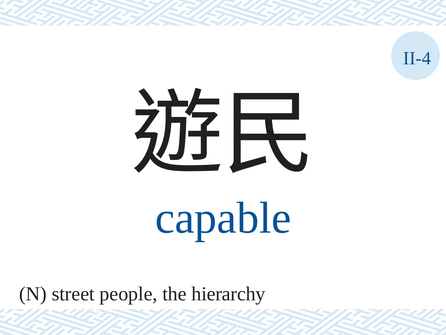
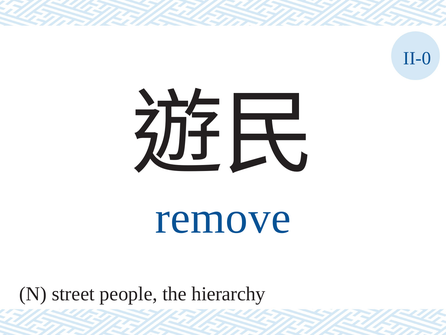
II-4: II-4 -> II-0
capable: capable -> remove
